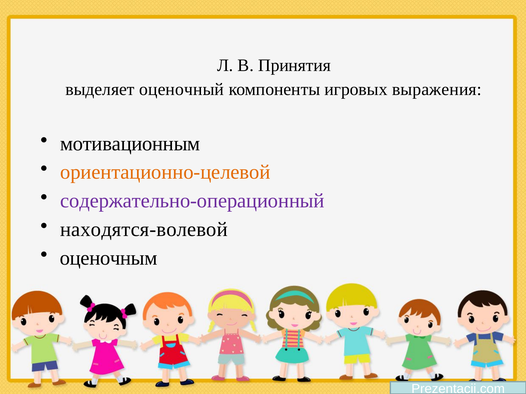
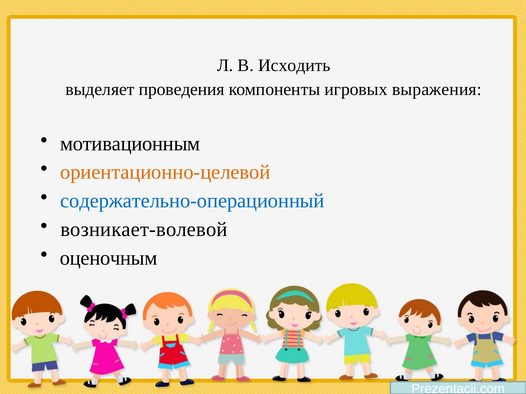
Принятия: Принятия -> Исходить
оценочный: оценочный -> проведения
содержательно-операционный colour: purple -> blue
находятся-волевой: находятся-волевой -> возникает-волевой
